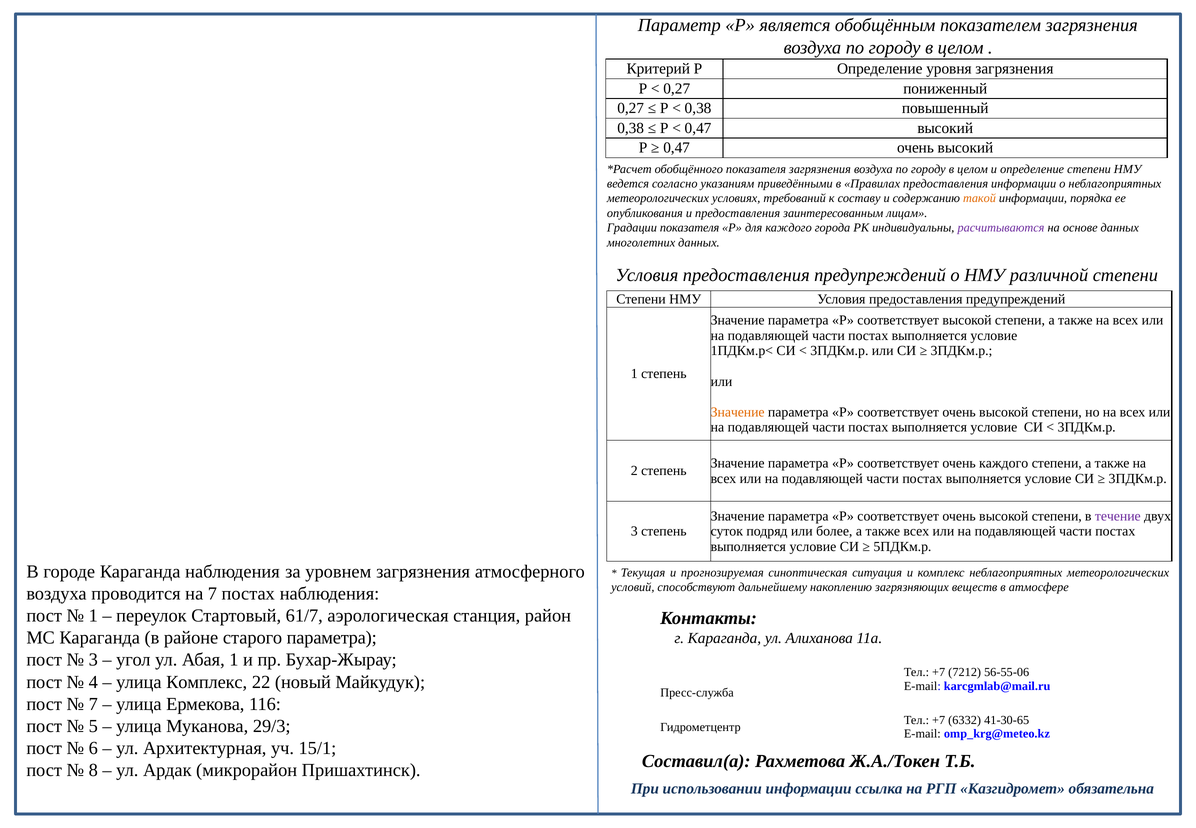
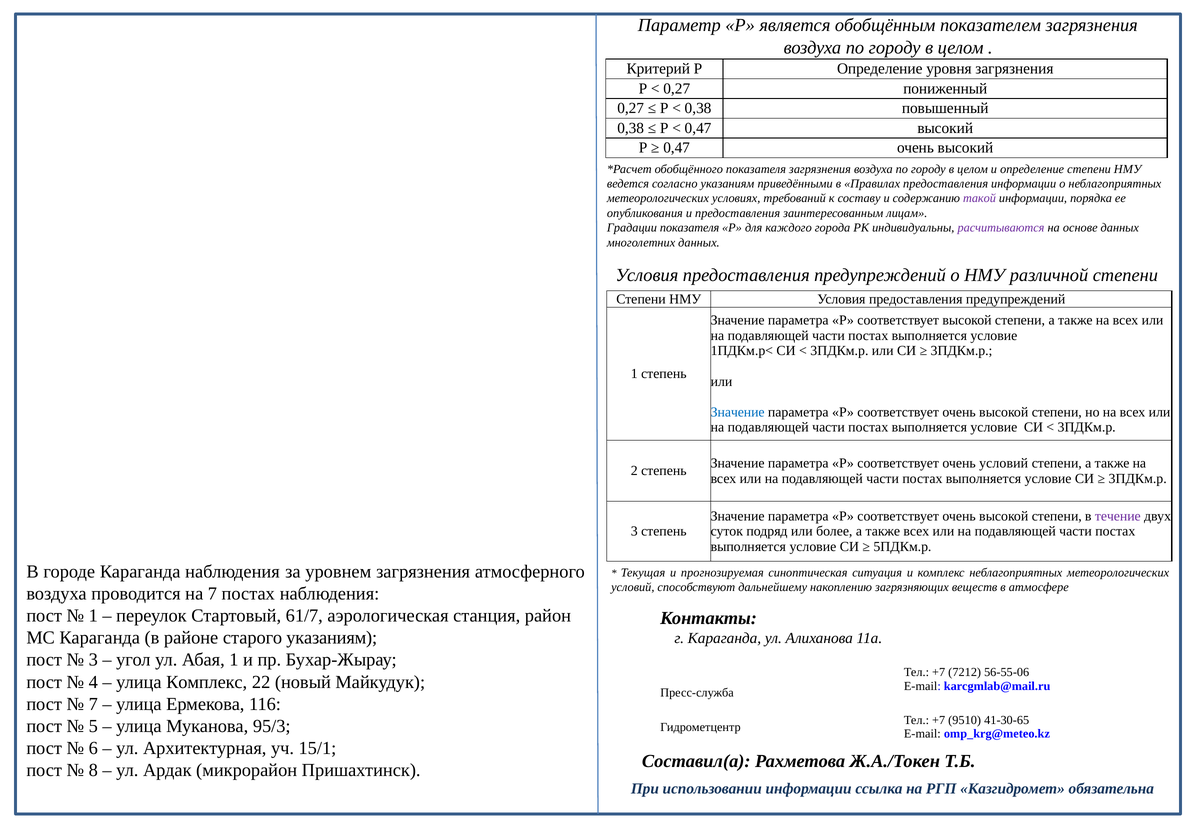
такой colour: orange -> purple
Значение at (738, 412) colour: orange -> blue
очень каждого: каждого -> условий
старого параметра: параметра -> указаниям
6332: 6332 -> 9510
29/3: 29/3 -> 95/3
